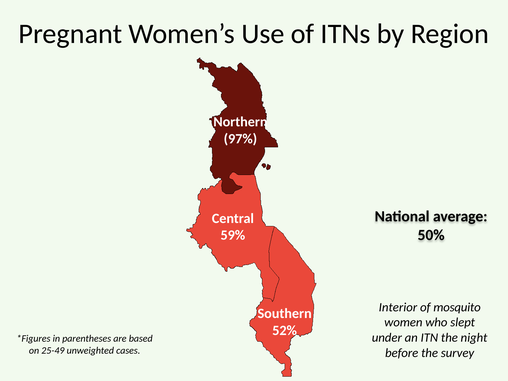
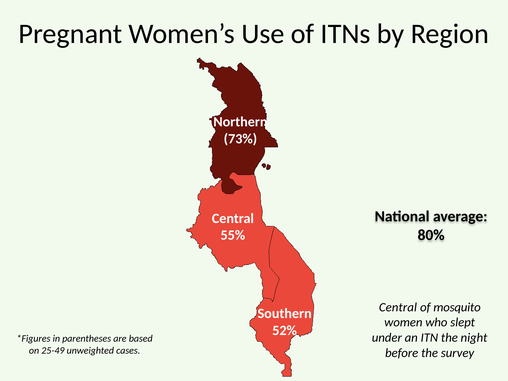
97%: 97% -> 73%
50%: 50% -> 80%
59%: 59% -> 55%
Interior at (398, 307): Interior -> Central
